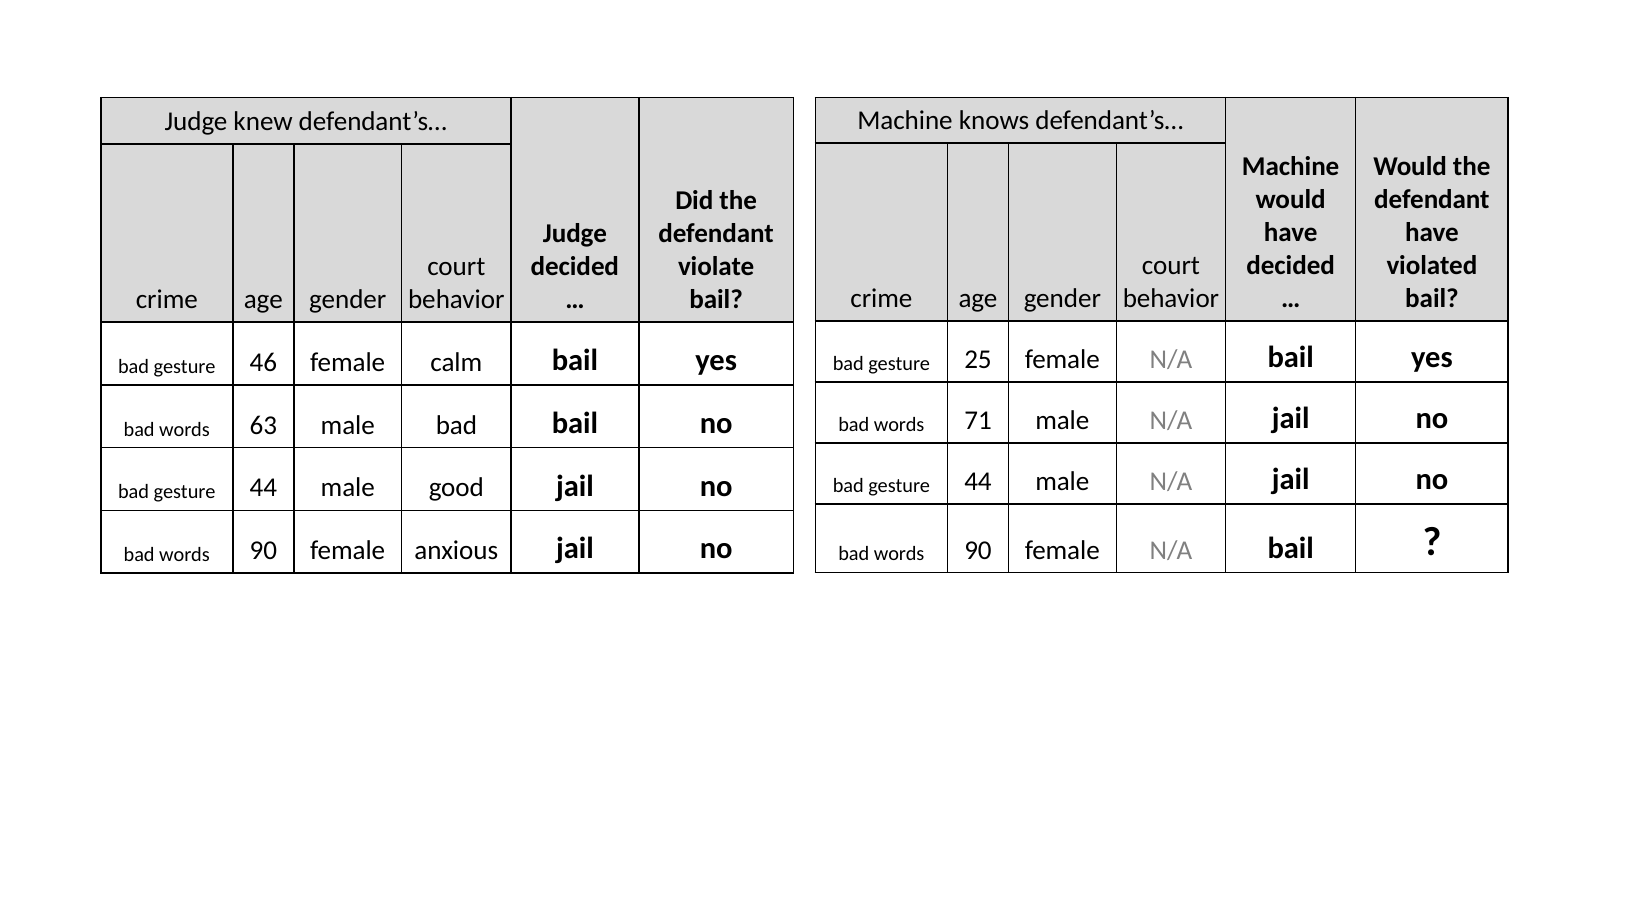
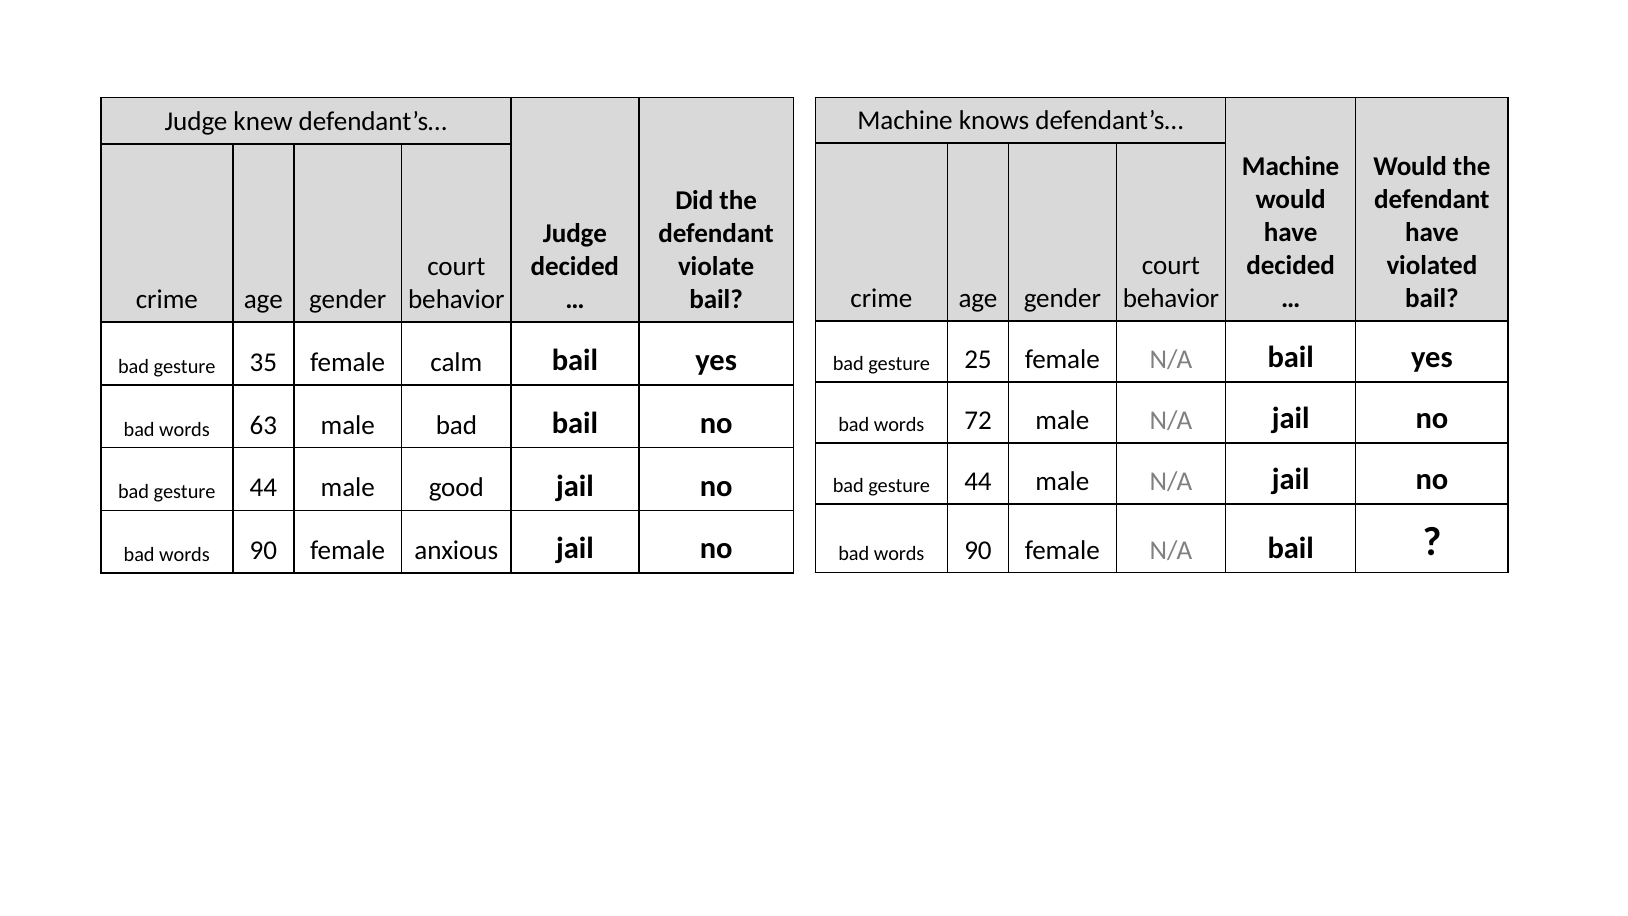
46: 46 -> 35
71: 71 -> 72
